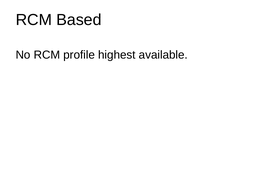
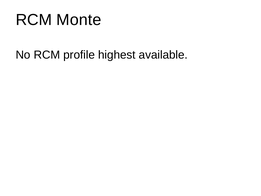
Based: Based -> Monte
